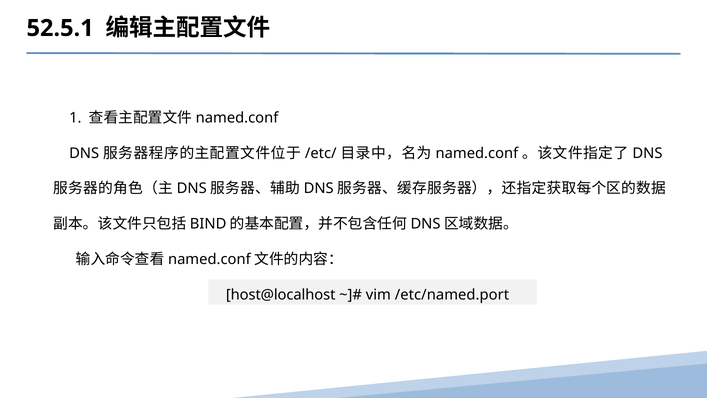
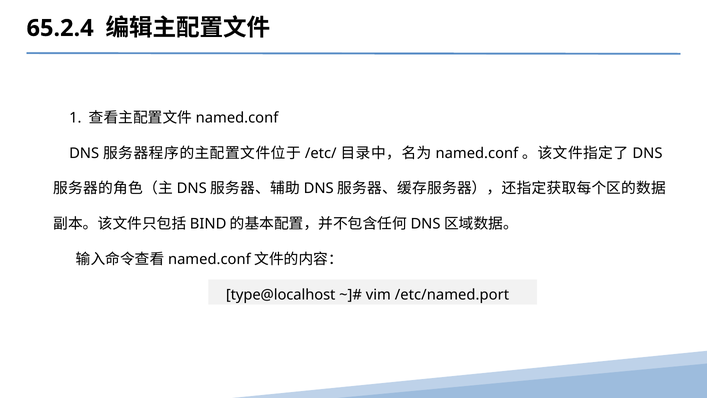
52.5.1: 52.5.1 -> 65.2.4
host@localhost: host@localhost -> type@localhost
